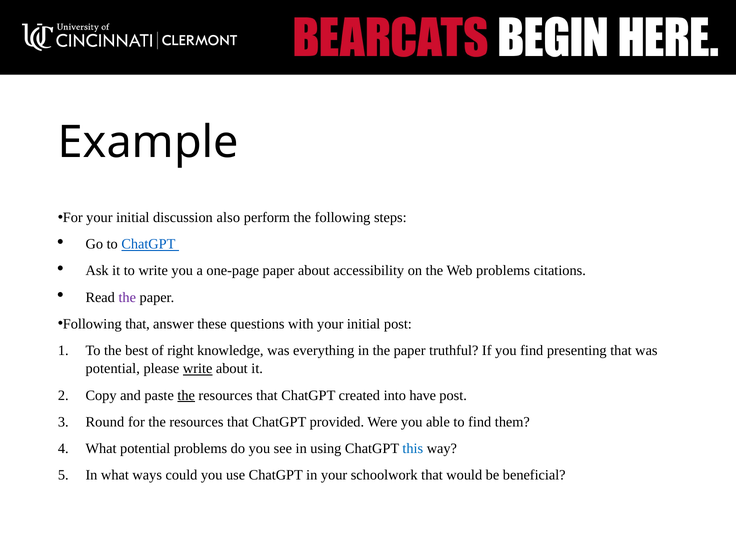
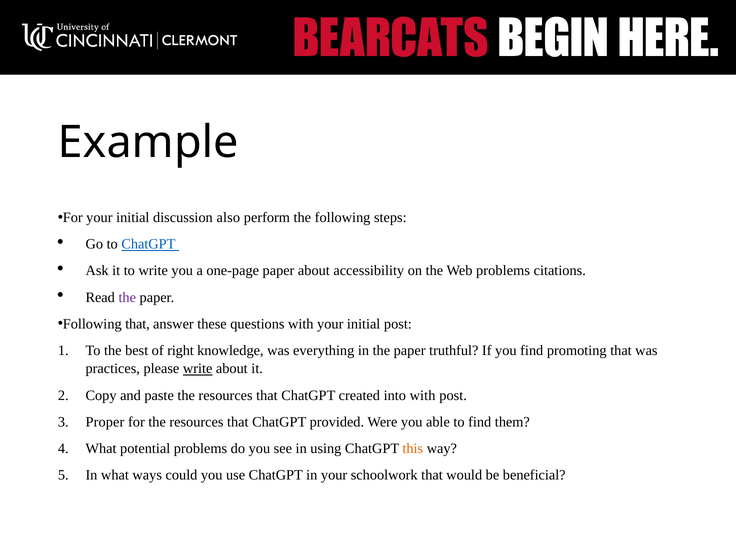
presenting: presenting -> promoting
potential at (113, 369): potential -> practices
the at (186, 395) underline: present -> none
into have: have -> with
Round: Round -> Proper
this colour: blue -> orange
